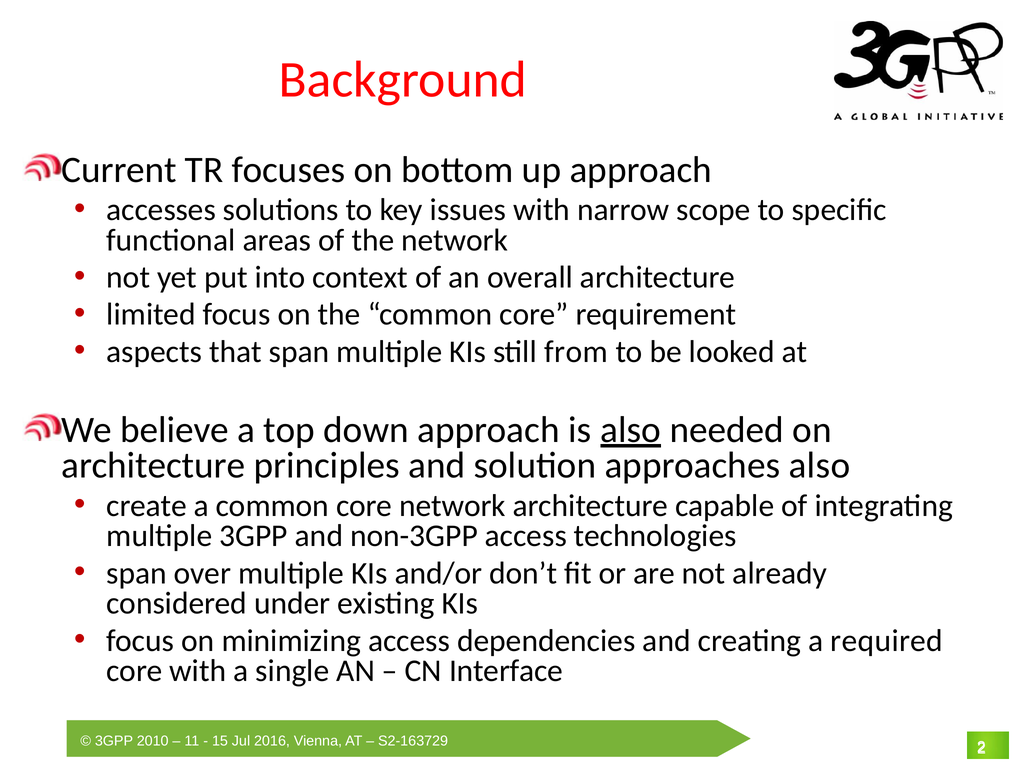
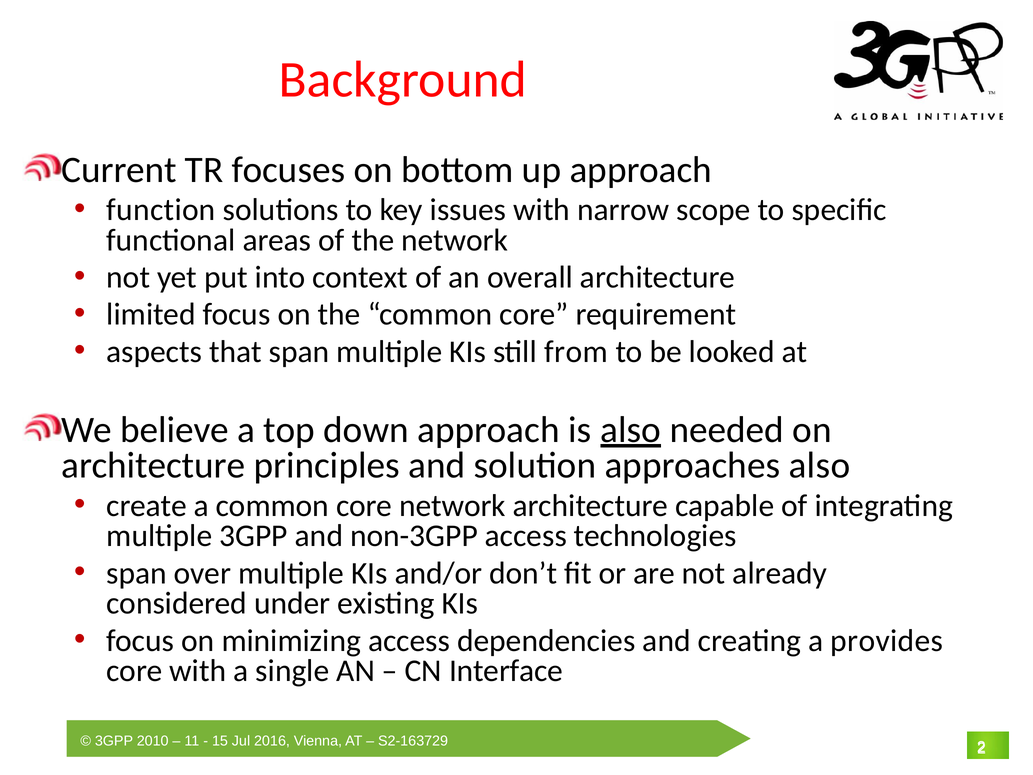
accesses: accesses -> function
required: required -> provides
